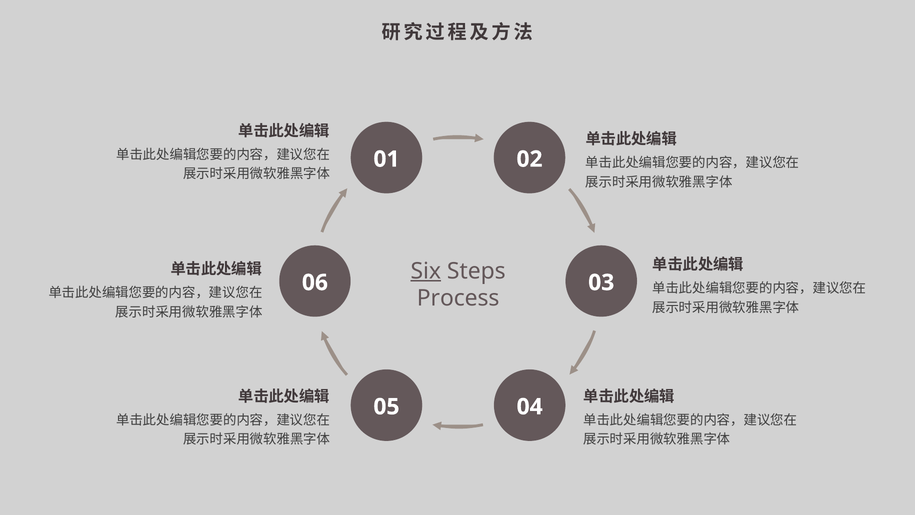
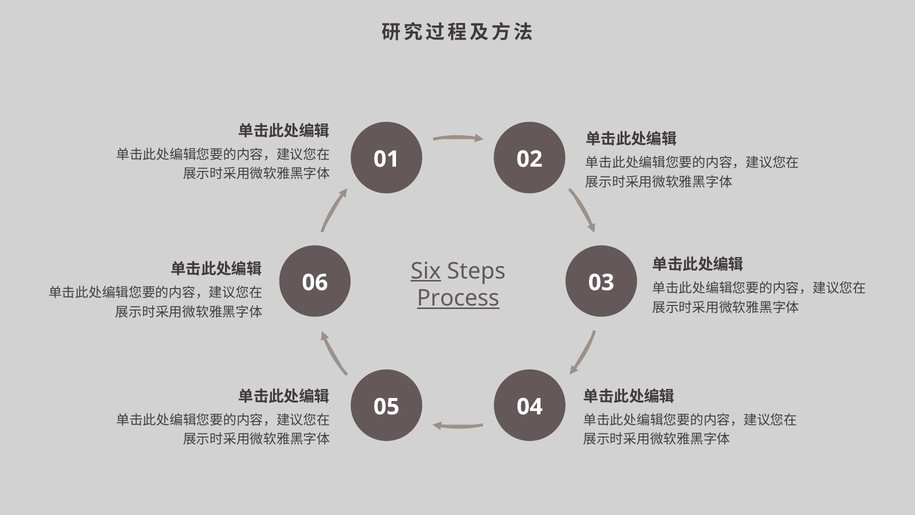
Process underline: none -> present
